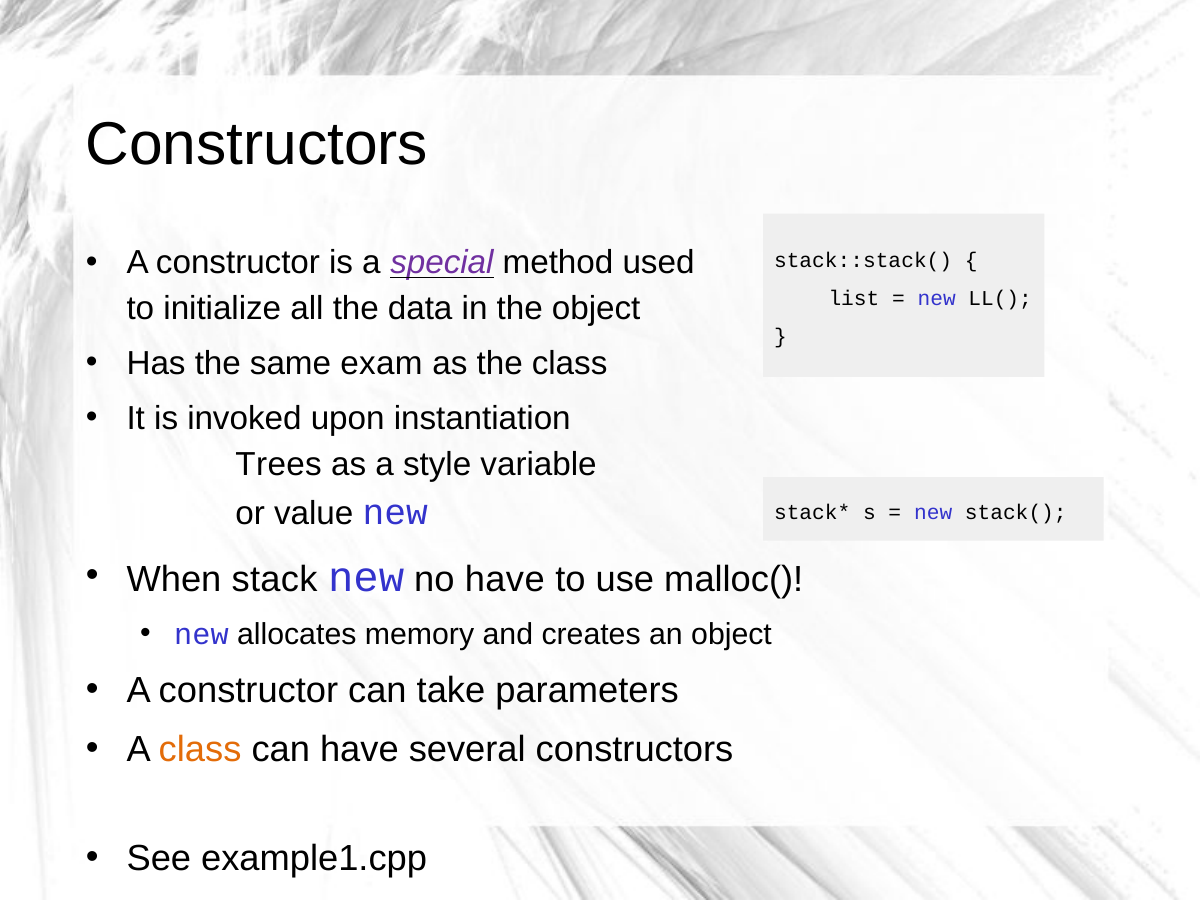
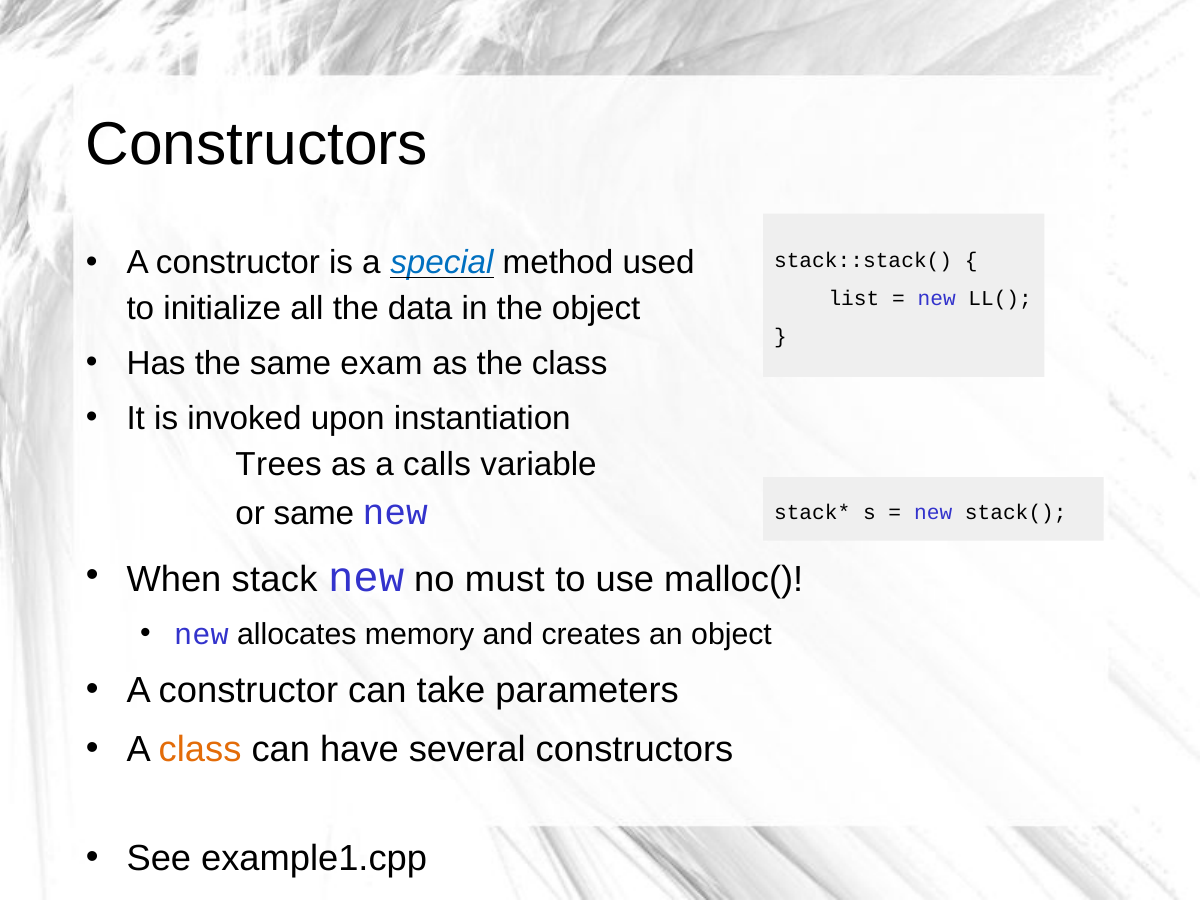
special colour: purple -> blue
style: style -> calls
or value: value -> same
no have: have -> must
